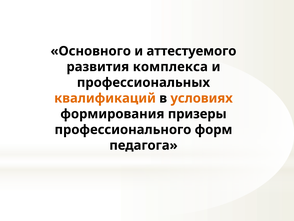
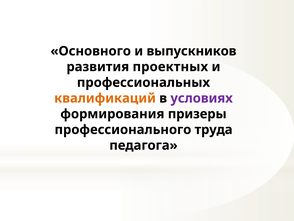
аттестуемого: аттестуемого -> выпускников
комплекса: комплекса -> проектных
условиях colour: orange -> purple
форм: форм -> труда
